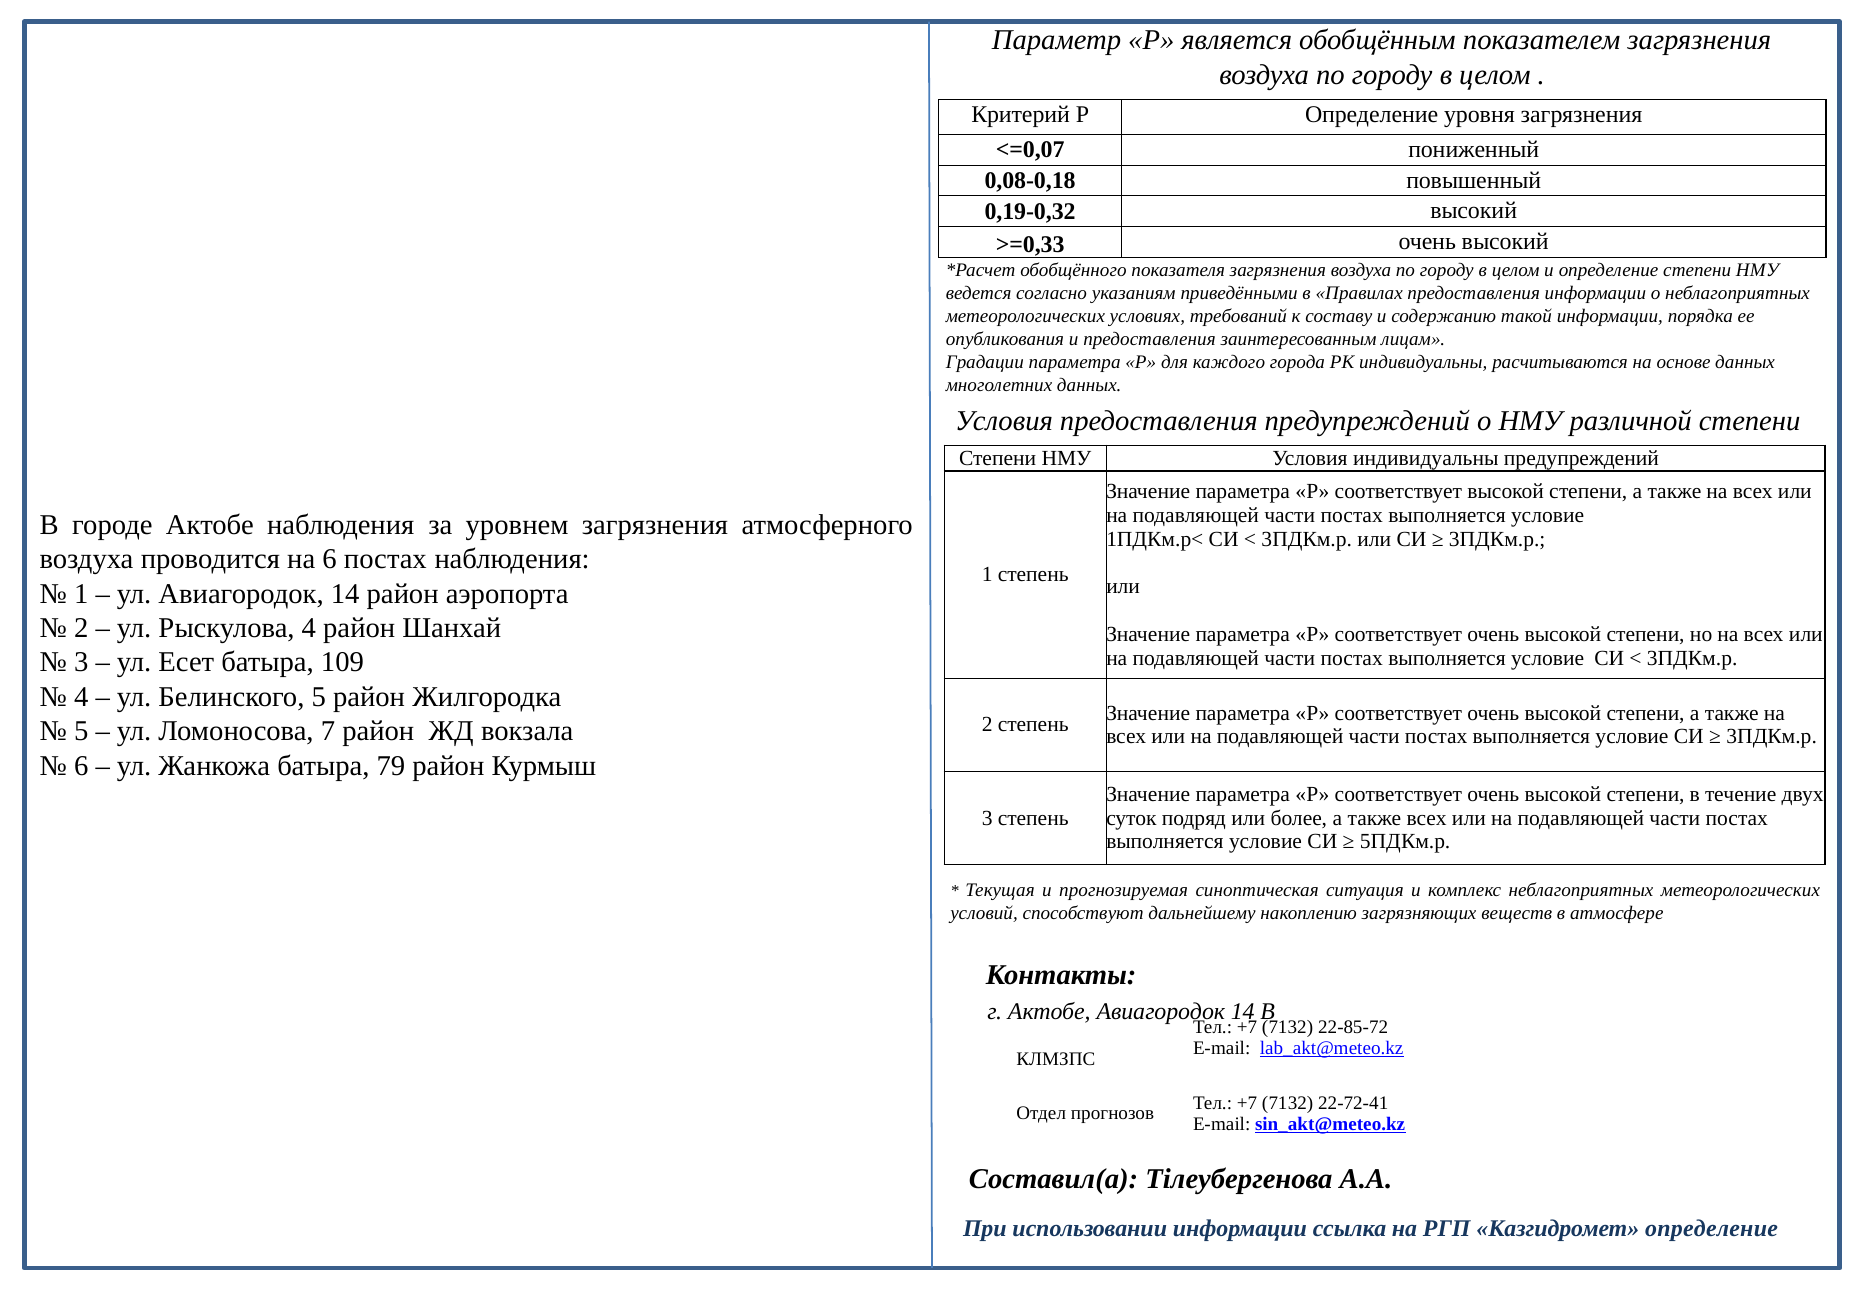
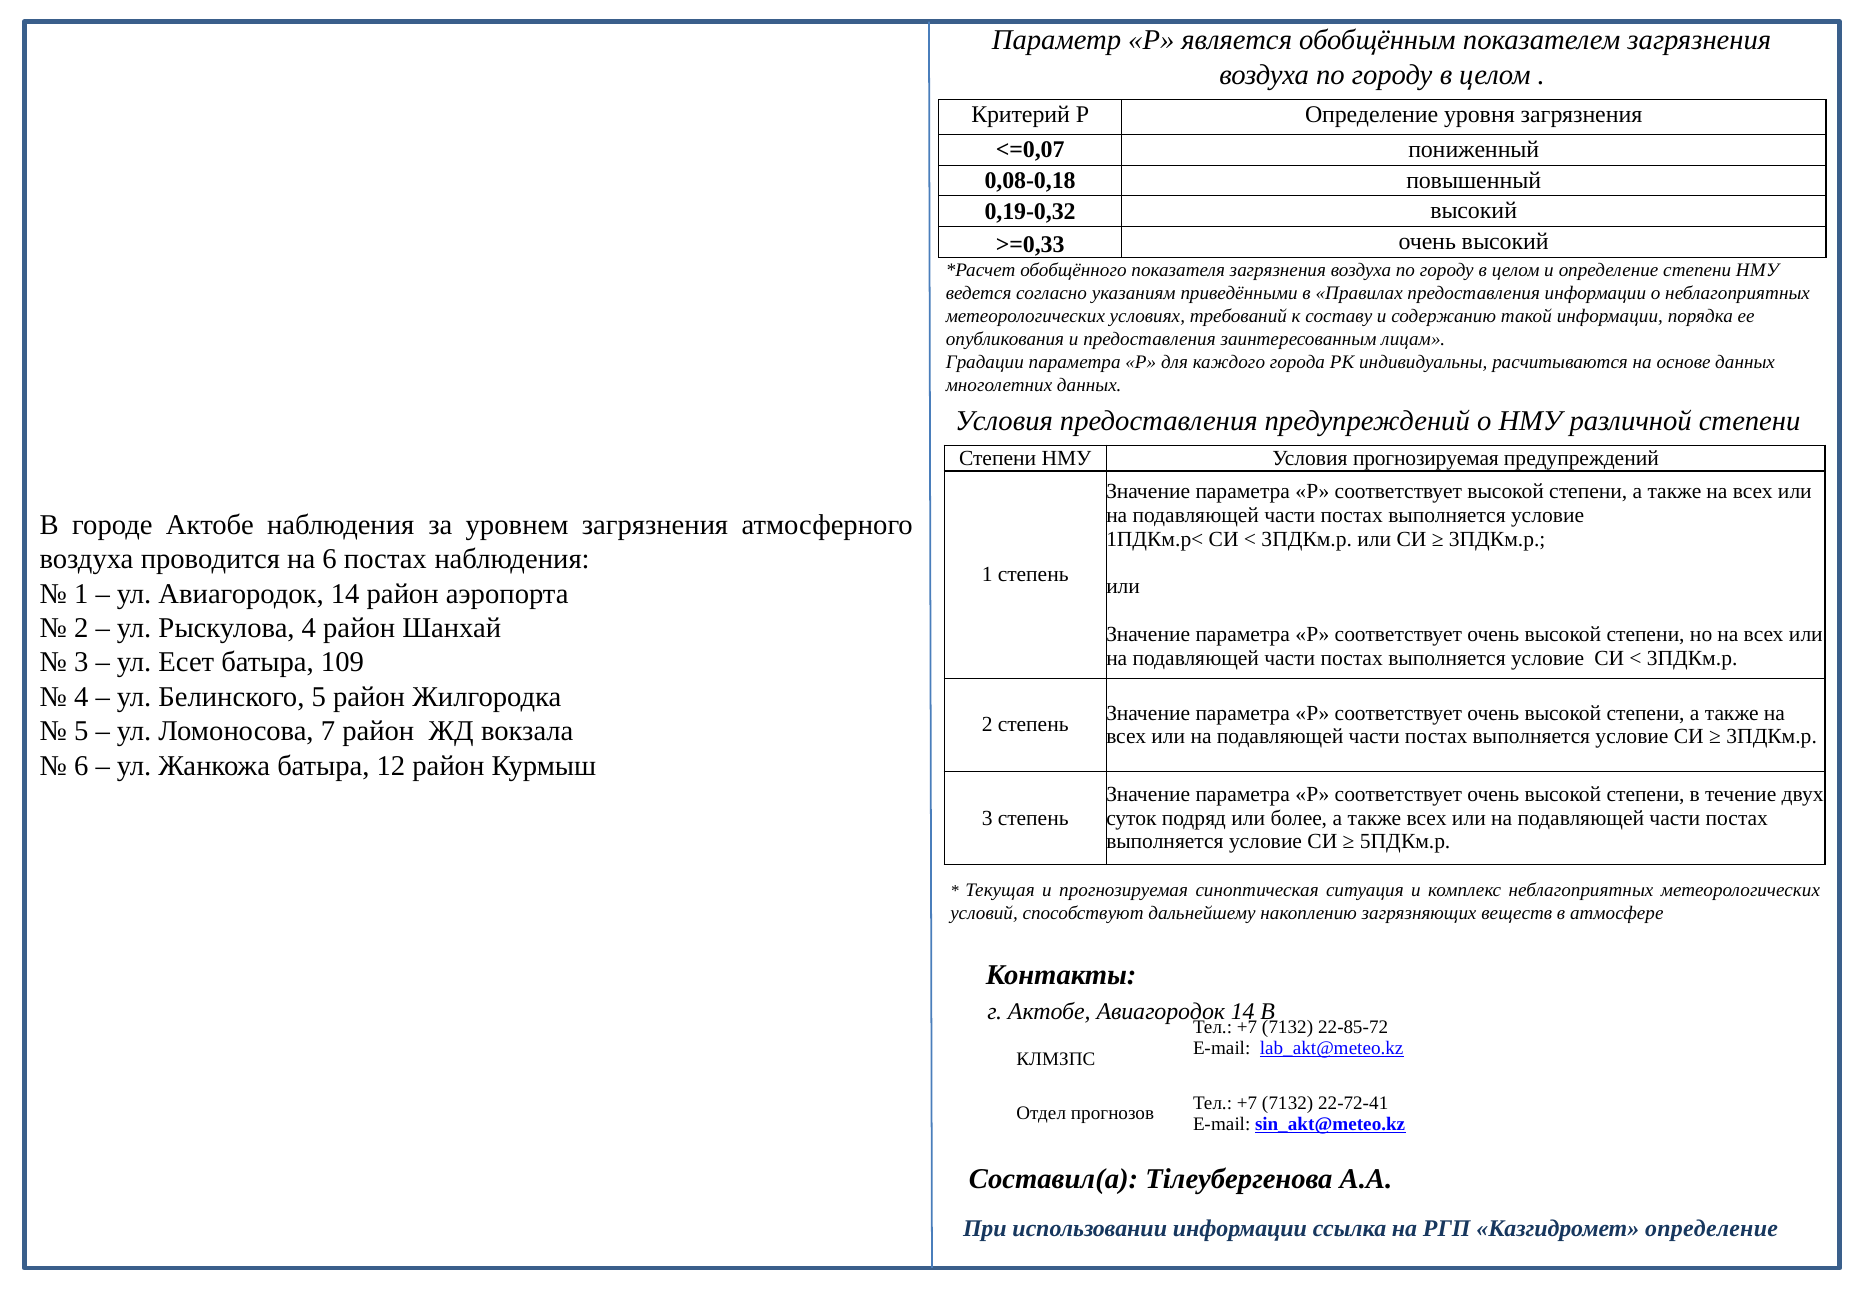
Условия индивидуальны: индивидуальны -> прогнозируемая
79: 79 -> 12
